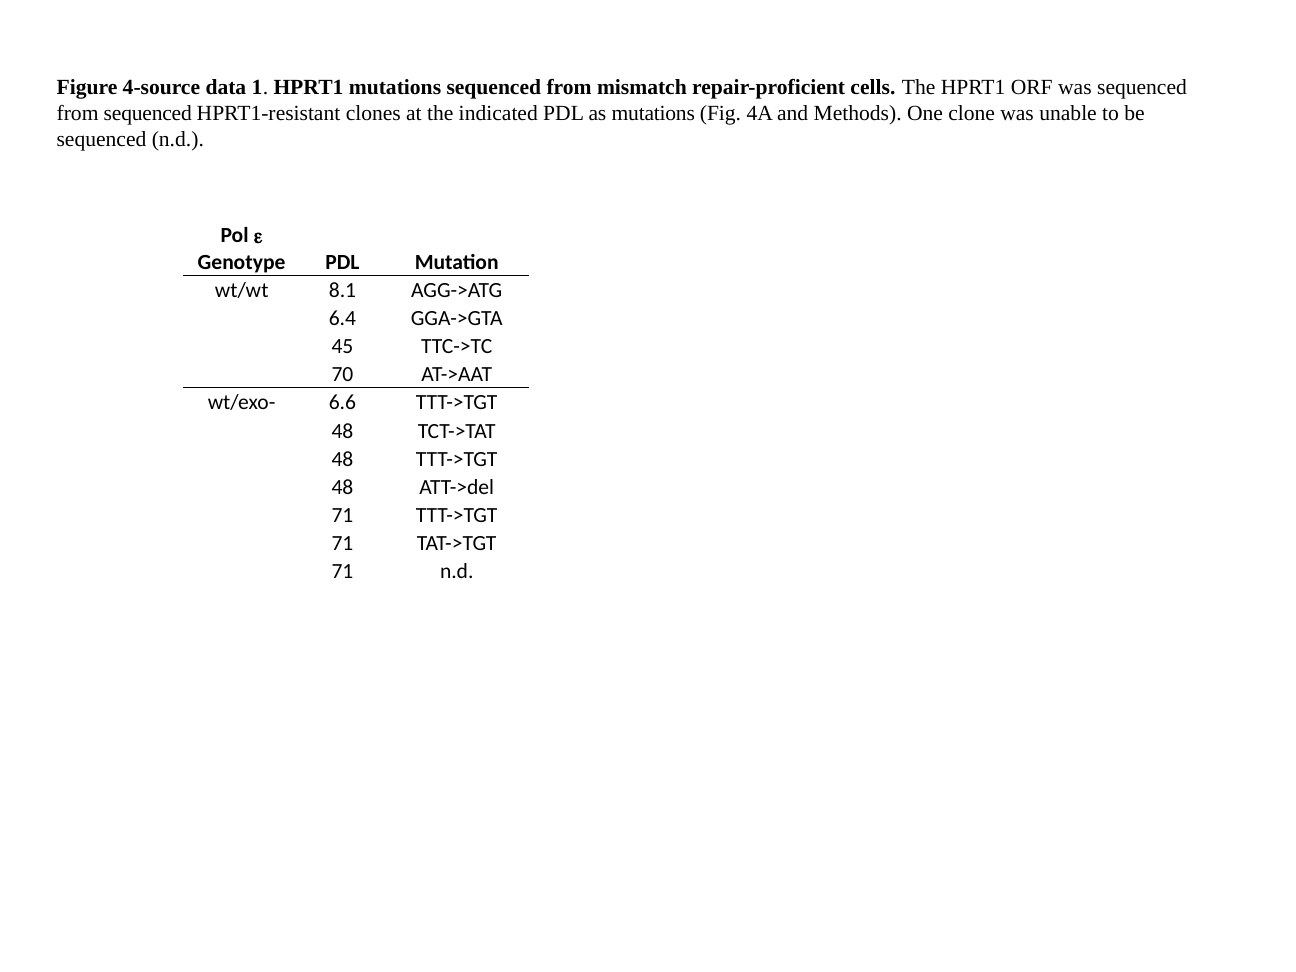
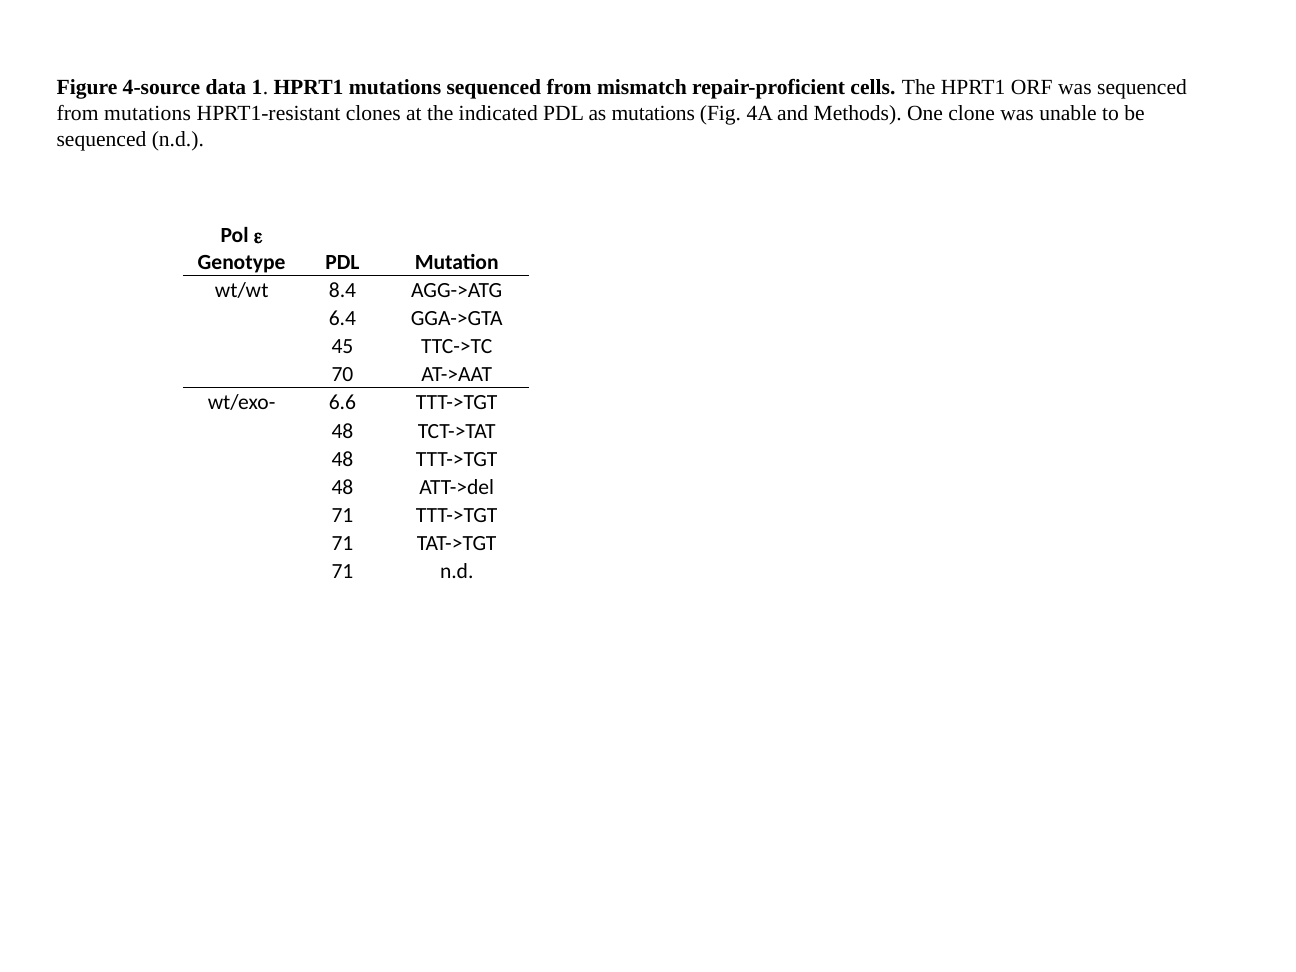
from sequenced: sequenced -> mutations
8.1: 8.1 -> 8.4
